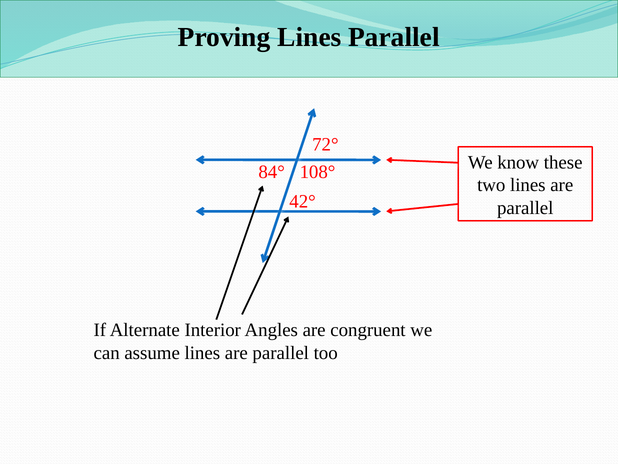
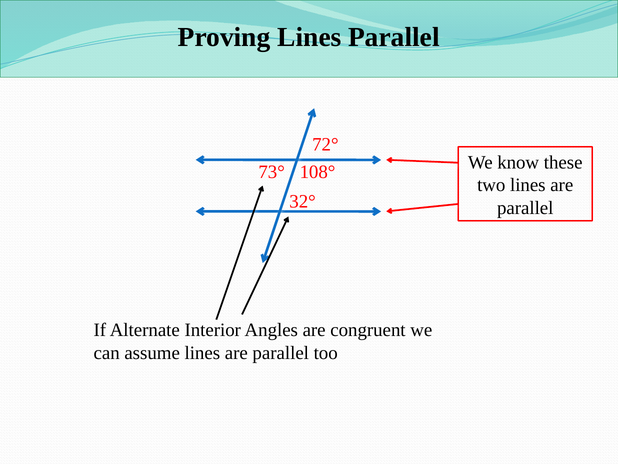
84°: 84° -> 73°
42°: 42° -> 32°
